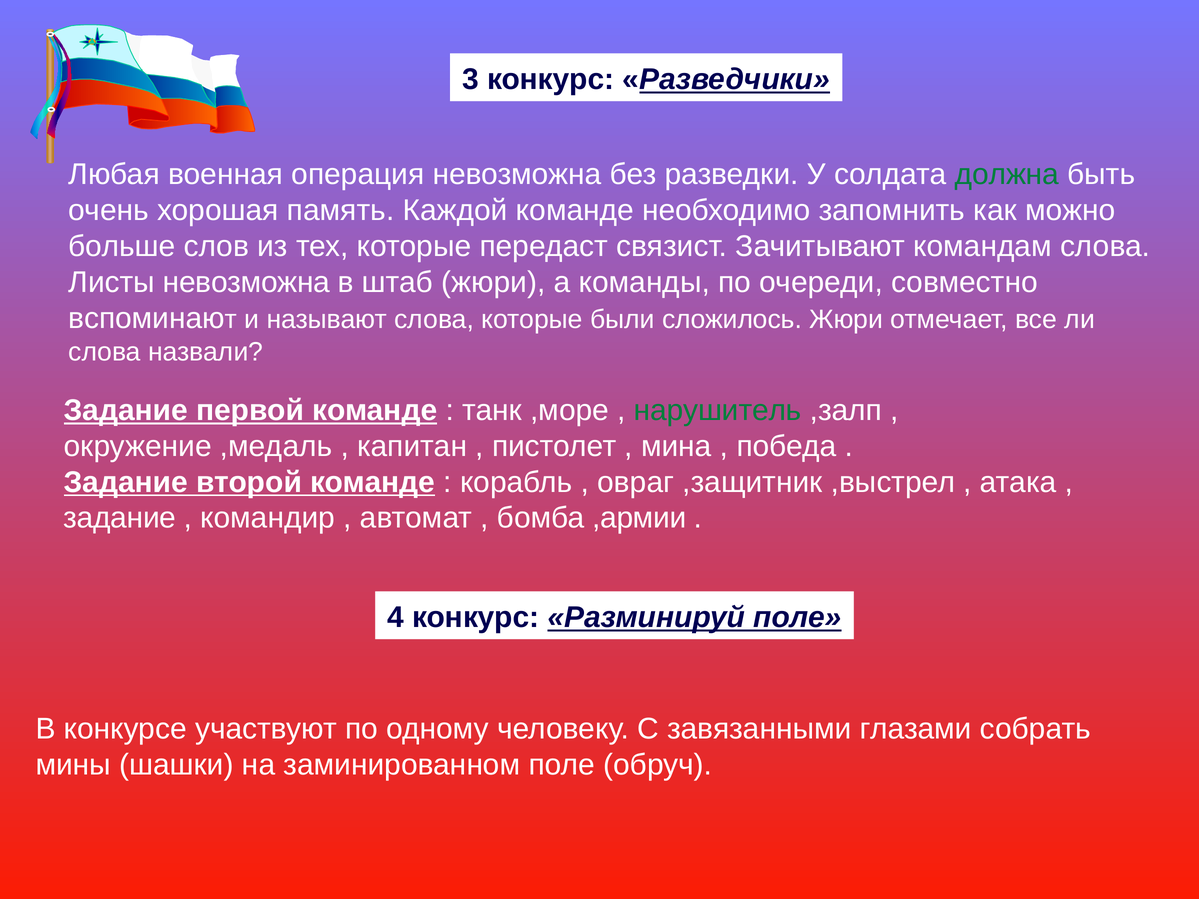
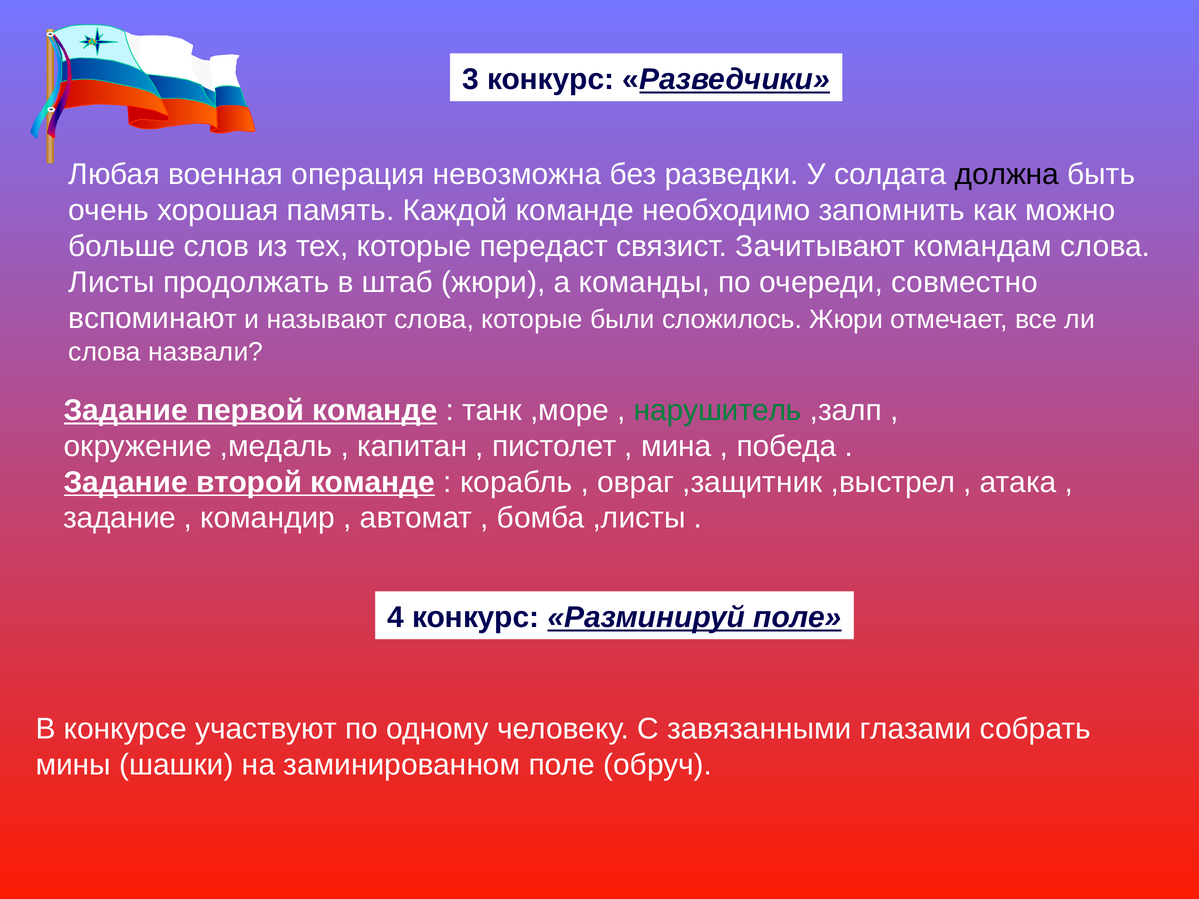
должна colour: green -> black
Листы невозможна: невозможна -> продолжать
,армии: ,армии -> ,листы
